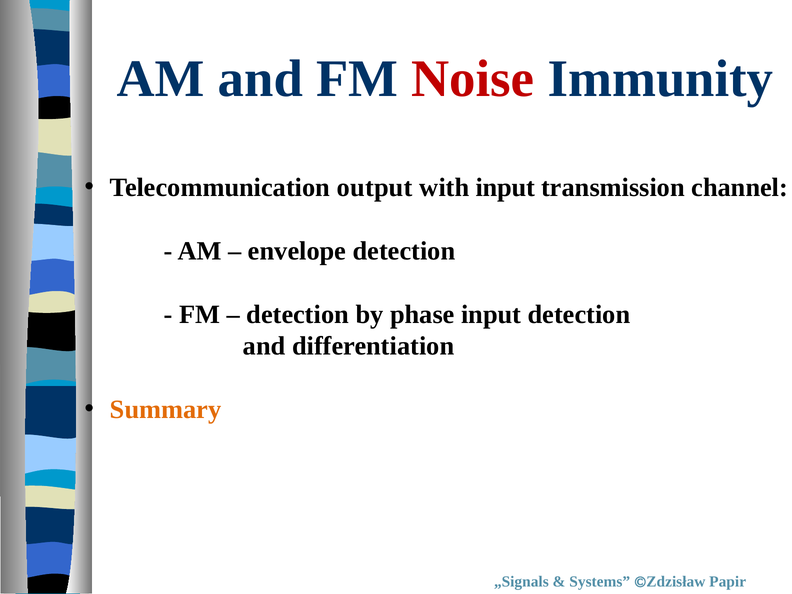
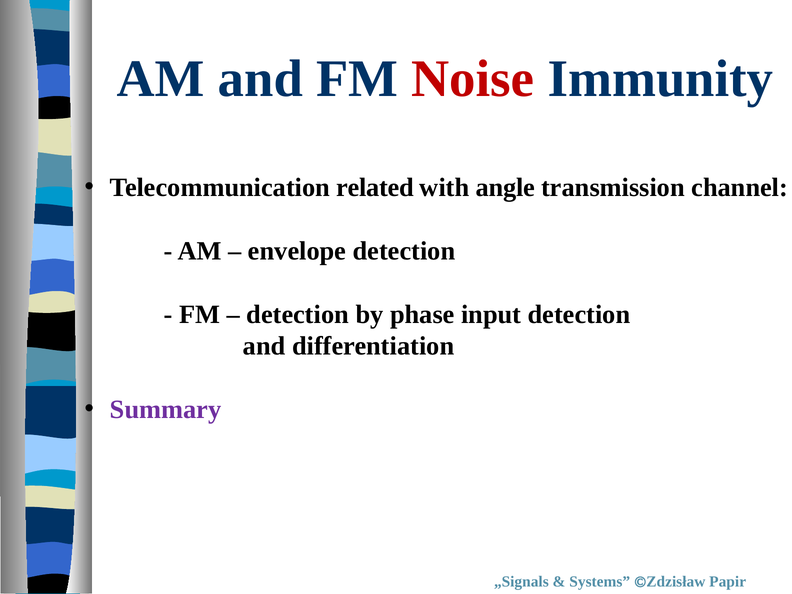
output: output -> related
with input: input -> angle
Summary colour: orange -> purple
